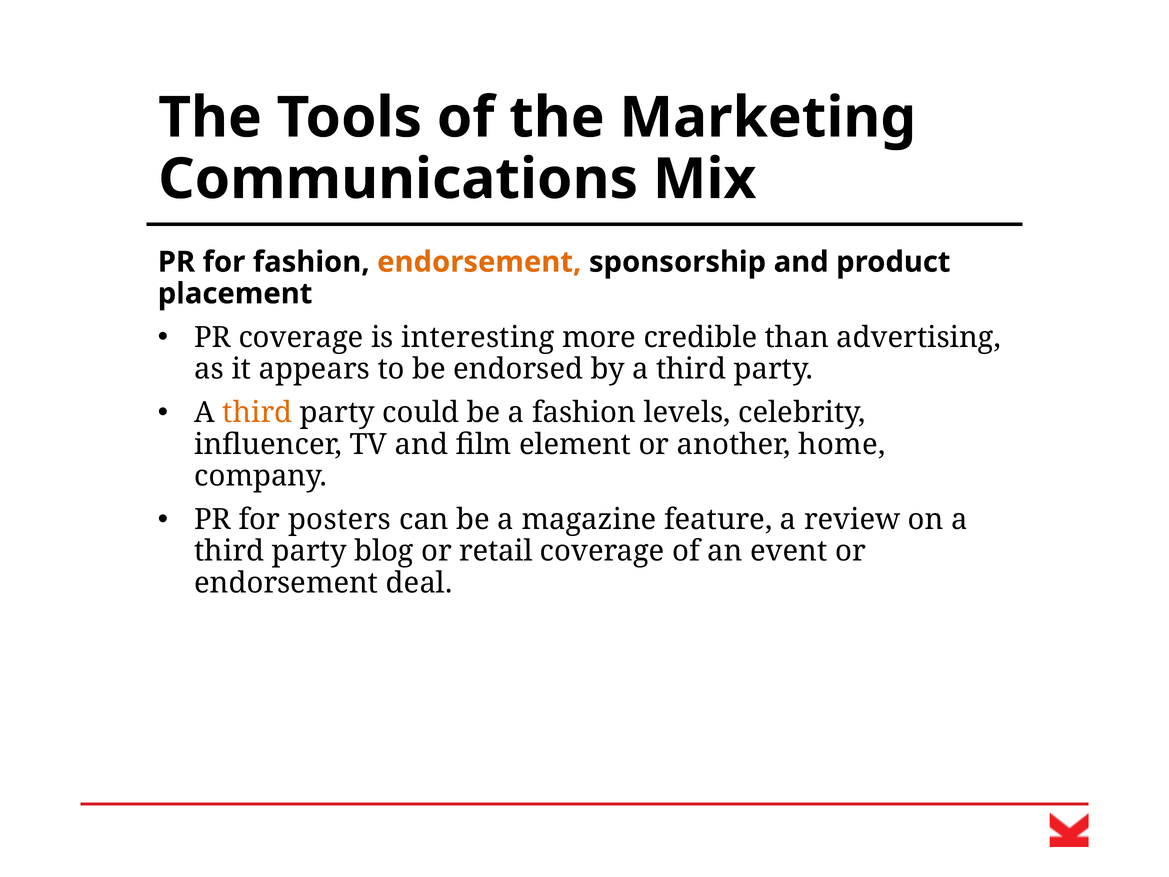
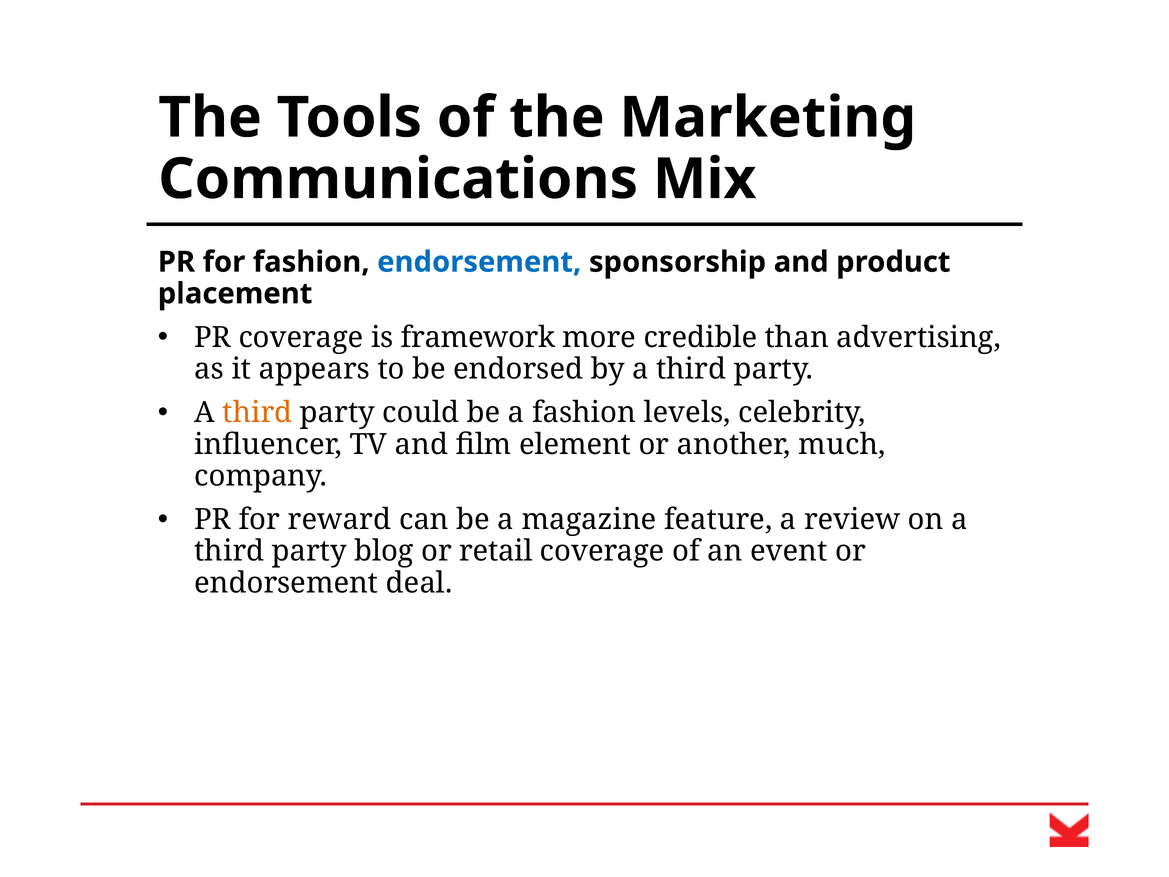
endorsement at (479, 262) colour: orange -> blue
interesting: interesting -> framework
home: home -> much
posters: posters -> reward
